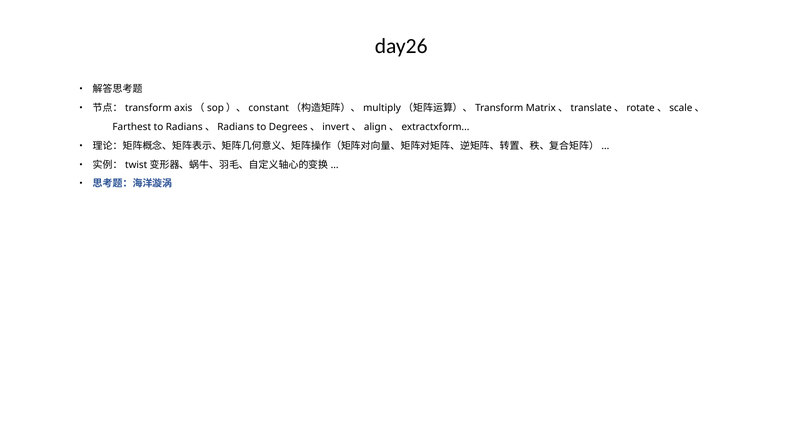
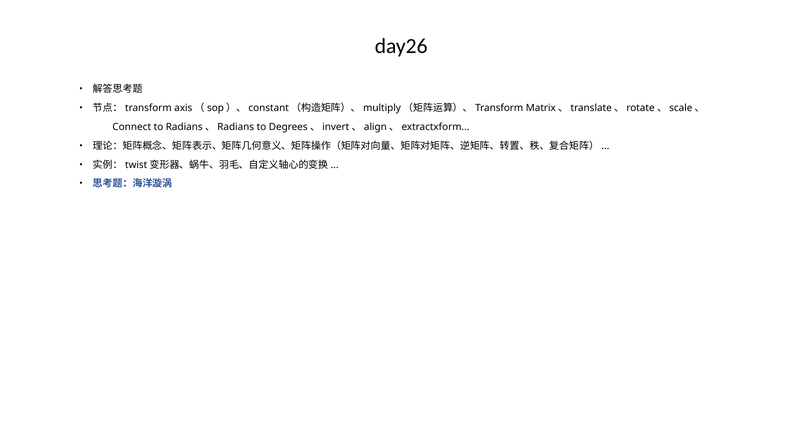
Farthest: Farthest -> Connect
